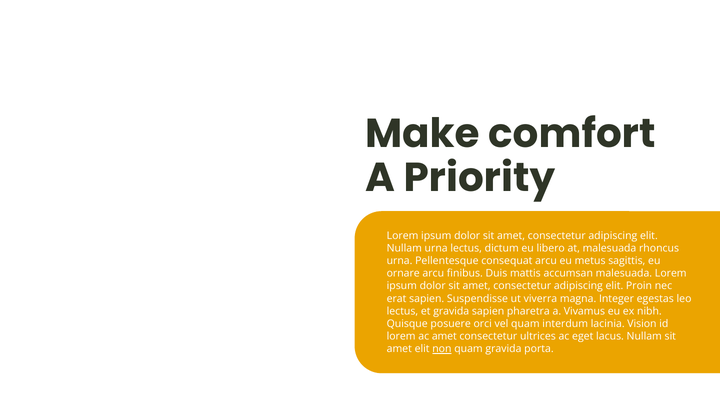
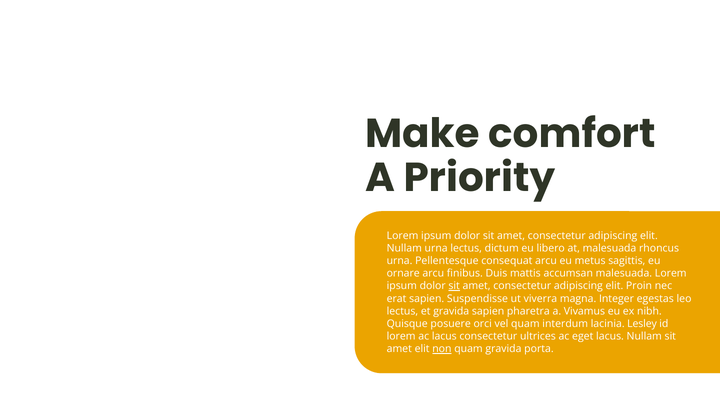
sit at (454, 286) underline: none -> present
Vision: Vision -> Lesley
ac amet: amet -> lacus
